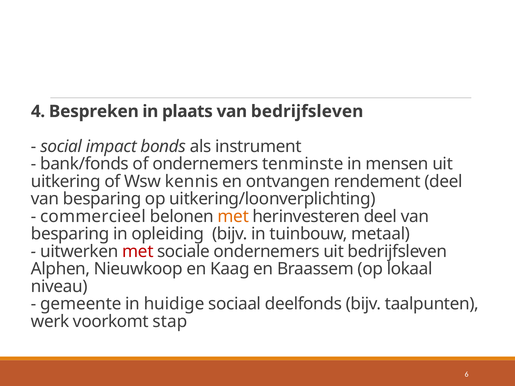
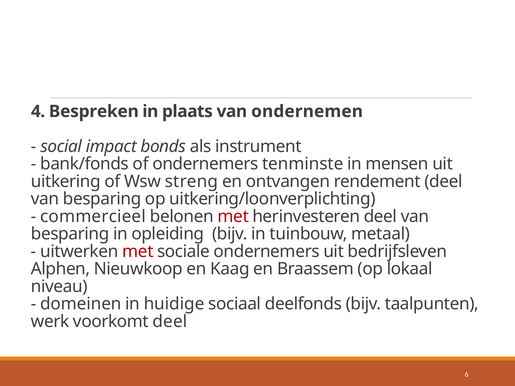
van bedrijfsleven: bedrijfsleven -> ondernemen
kennis: kennis -> streng
met at (233, 217) colour: orange -> red
gemeente: gemeente -> domeinen
voorkomt stap: stap -> deel
